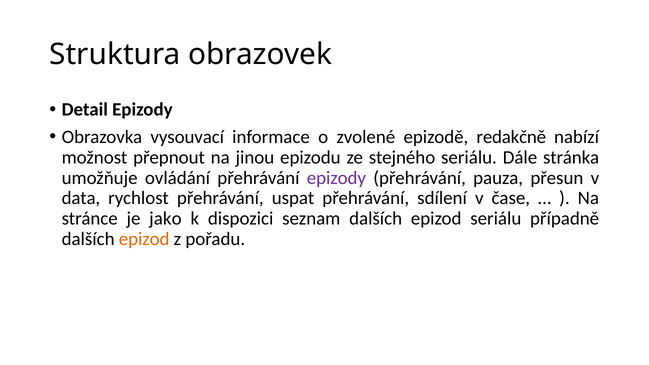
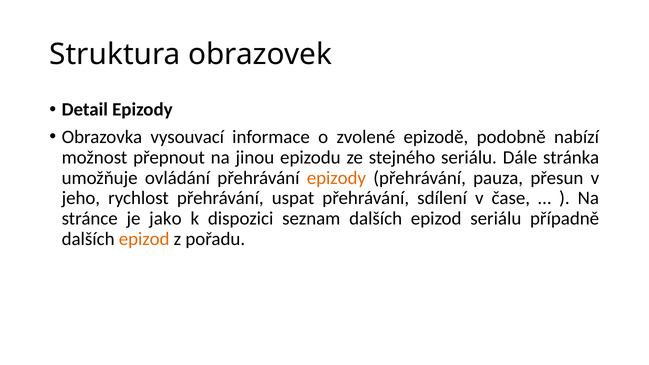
redakčně: redakčně -> podobně
epizody at (336, 178) colour: purple -> orange
data: data -> jeho
